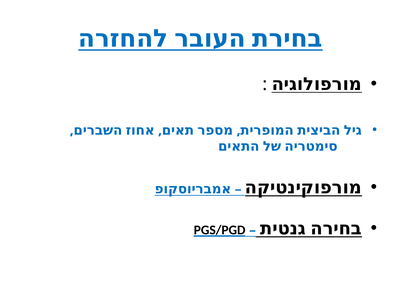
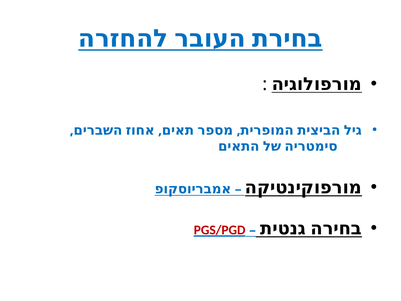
PGS/PGD colour: black -> red
